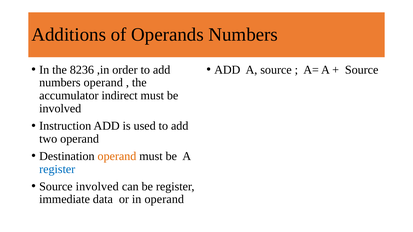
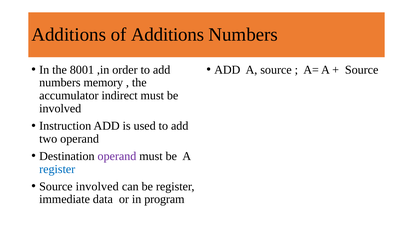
of Operands: Operands -> Additions
8236: 8236 -> 8001
numbers operand: operand -> memory
operand at (117, 156) colour: orange -> purple
in operand: operand -> program
